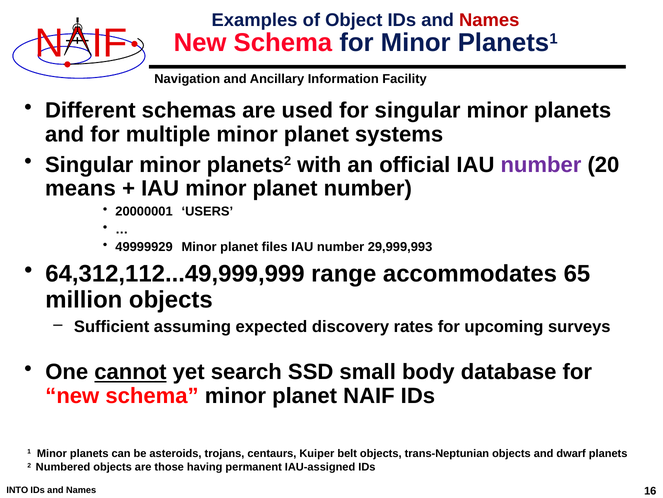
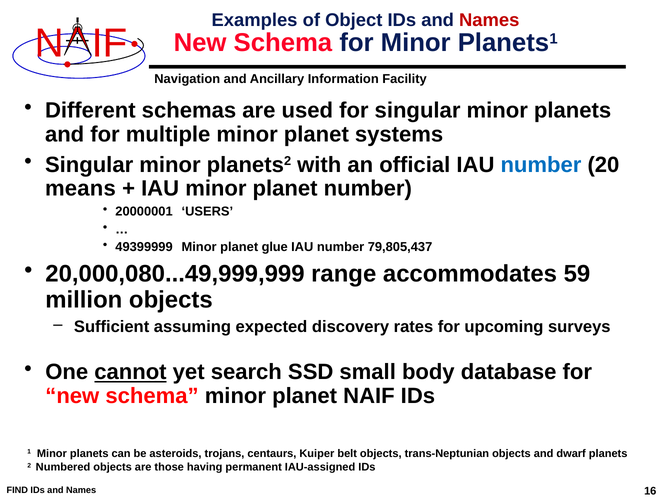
number at (541, 165) colour: purple -> blue
49999929: 49999929 -> 49399999
files: files -> glue
29,999,993: 29,999,993 -> 79,805,437
64,312,112...49,999,999: 64,312,112...49,999,999 -> 20,000,080...49,999,999
65: 65 -> 59
INTO: INTO -> FIND
